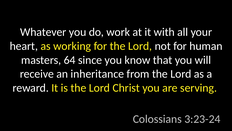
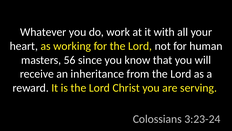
64: 64 -> 56
